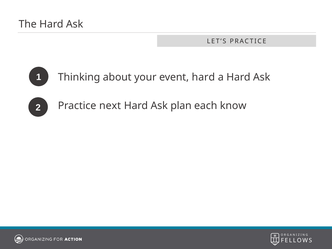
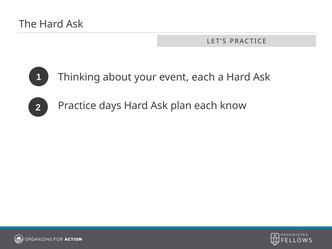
event hard: hard -> each
next: next -> days
